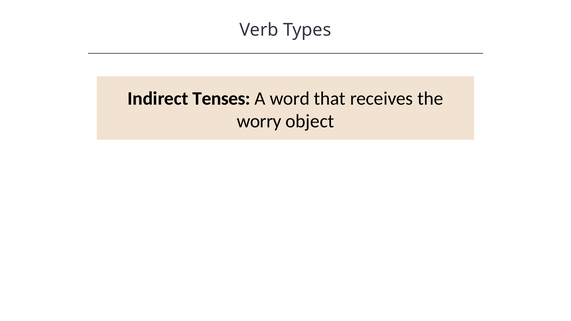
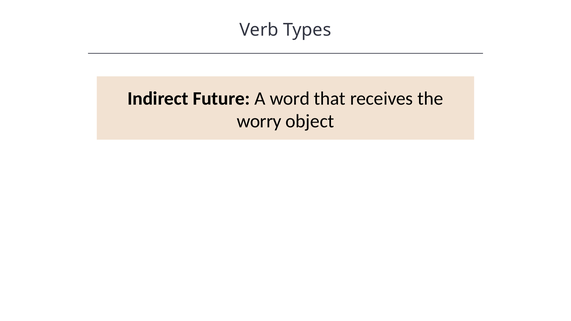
Tenses: Tenses -> Future
